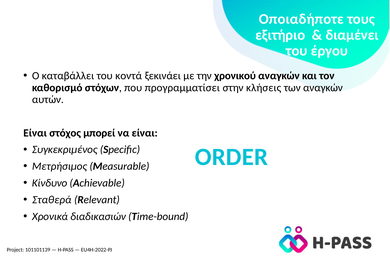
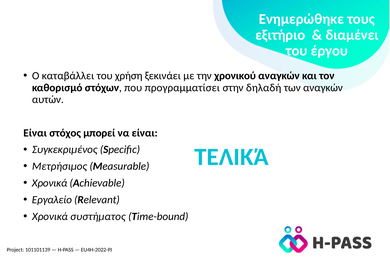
Οποιαδήποτε: Οποιαδήποτε -> Ενημερώθηκε
κοντά: κοντά -> χρήση
κλήσεις: κλήσεις -> δηλαδή
ORDER: ORDER -> ΤΕΛΙΚΆ
Κίνδυνο at (50, 183): Κίνδυνο -> Χρονικά
Σταθερά: Σταθερά -> Εργαλείο
διαδικασιών: διαδικασιών -> συστήματος
